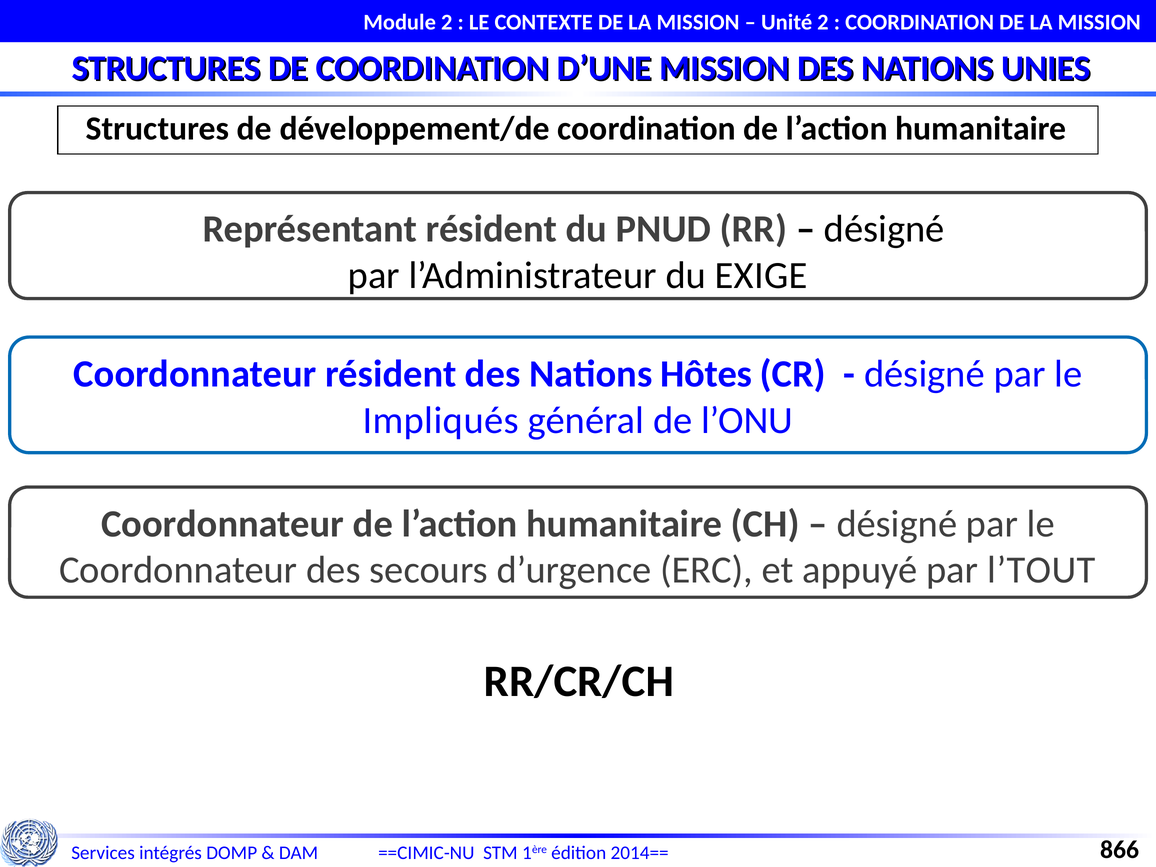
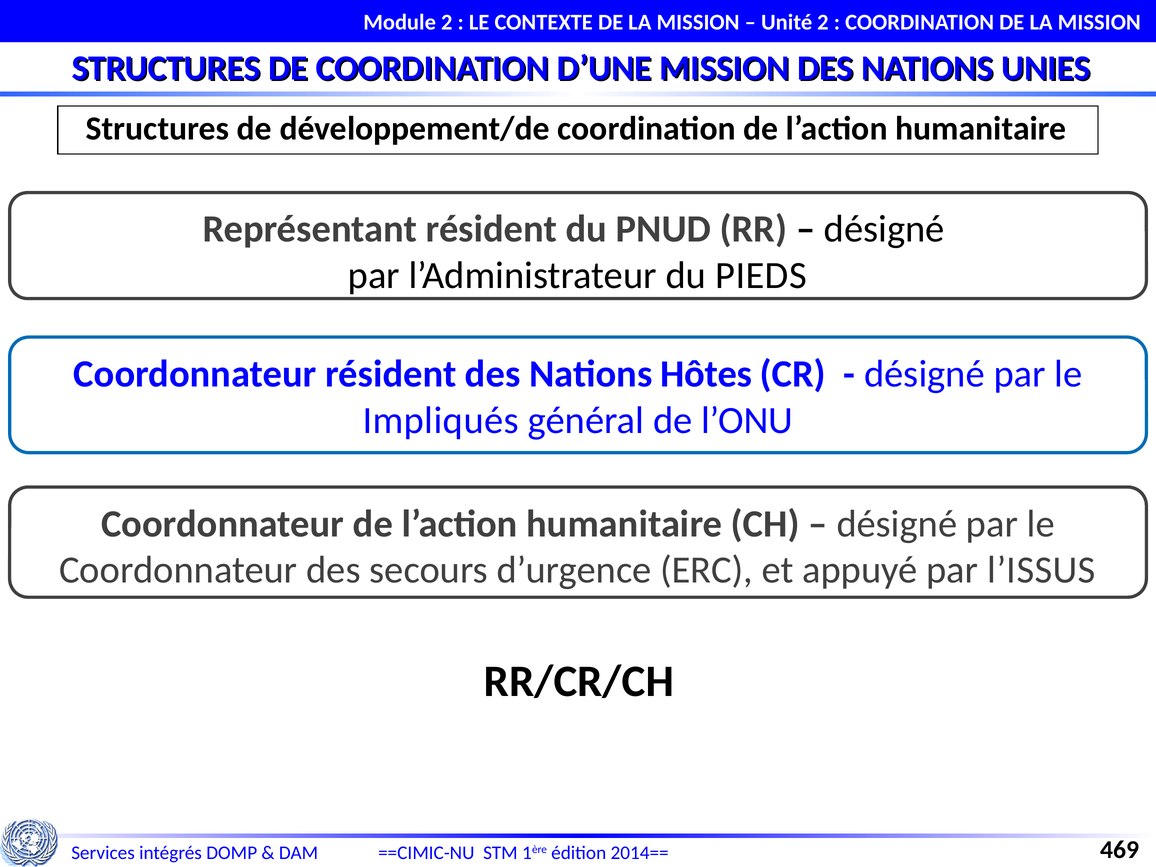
EXIGE: EXIGE -> PIEDS
l’TOUT: l’TOUT -> l’ISSUS
866: 866 -> 469
